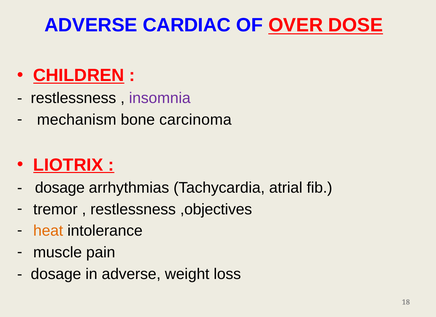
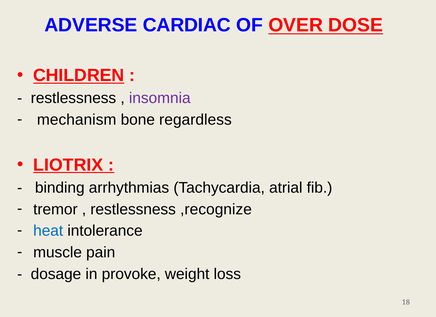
carcinoma: carcinoma -> regardless
dosage at (60, 188): dosage -> binding
,objectives: ,objectives -> ,recognize
heat colour: orange -> blue
in adverse: adverse -> provoke
